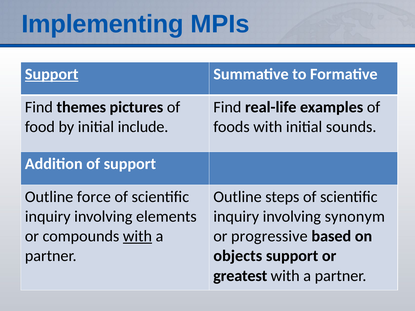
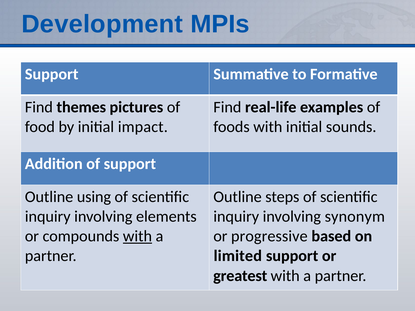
Implementing: Implementing -> Development
Support at (52, 74) underline: present -> none
include: include -> impact
force: force -> using
objects: objects -> limited
